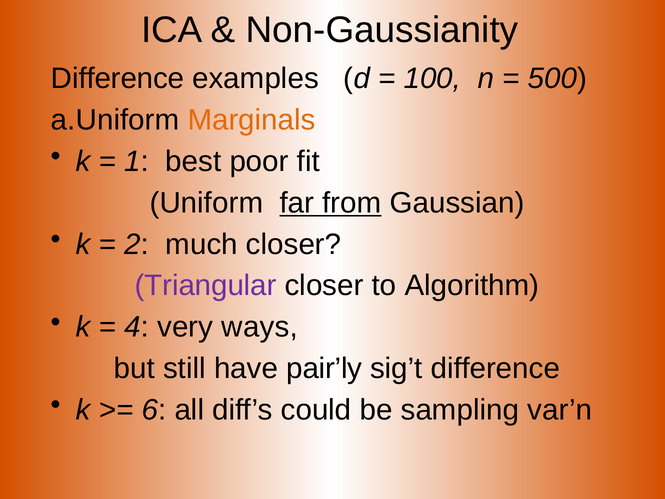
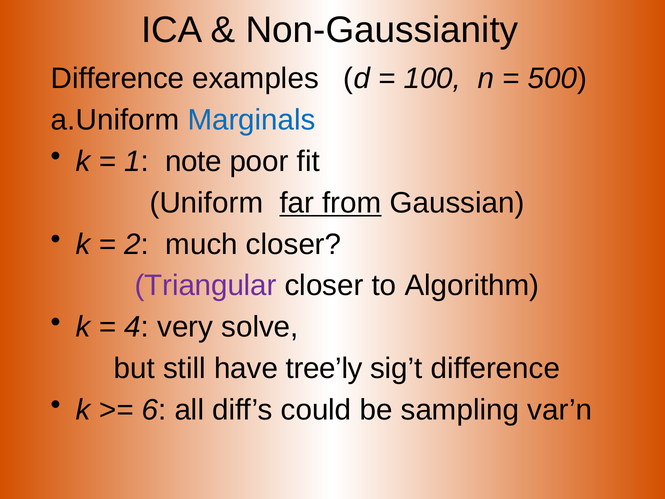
Marginals colour: orange -> blue
best: best -> note
ways: ways -> solve
pair’ly: pair’ly -> tree’ly
